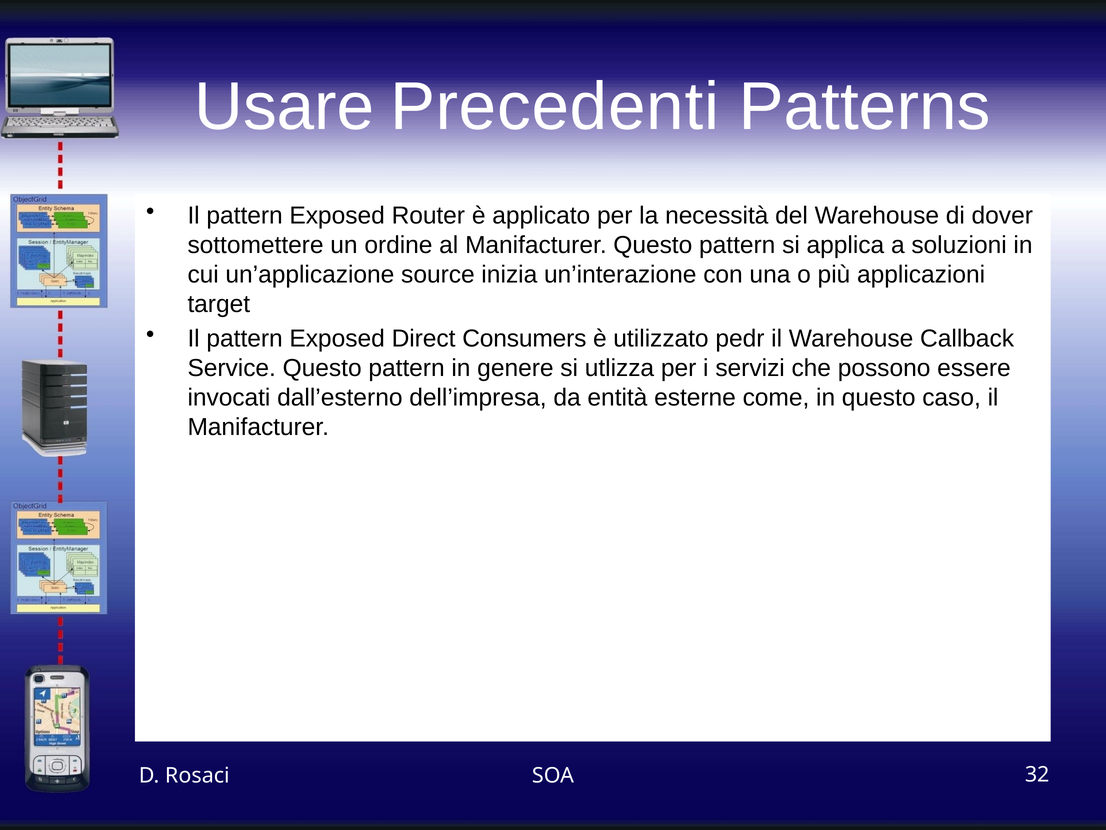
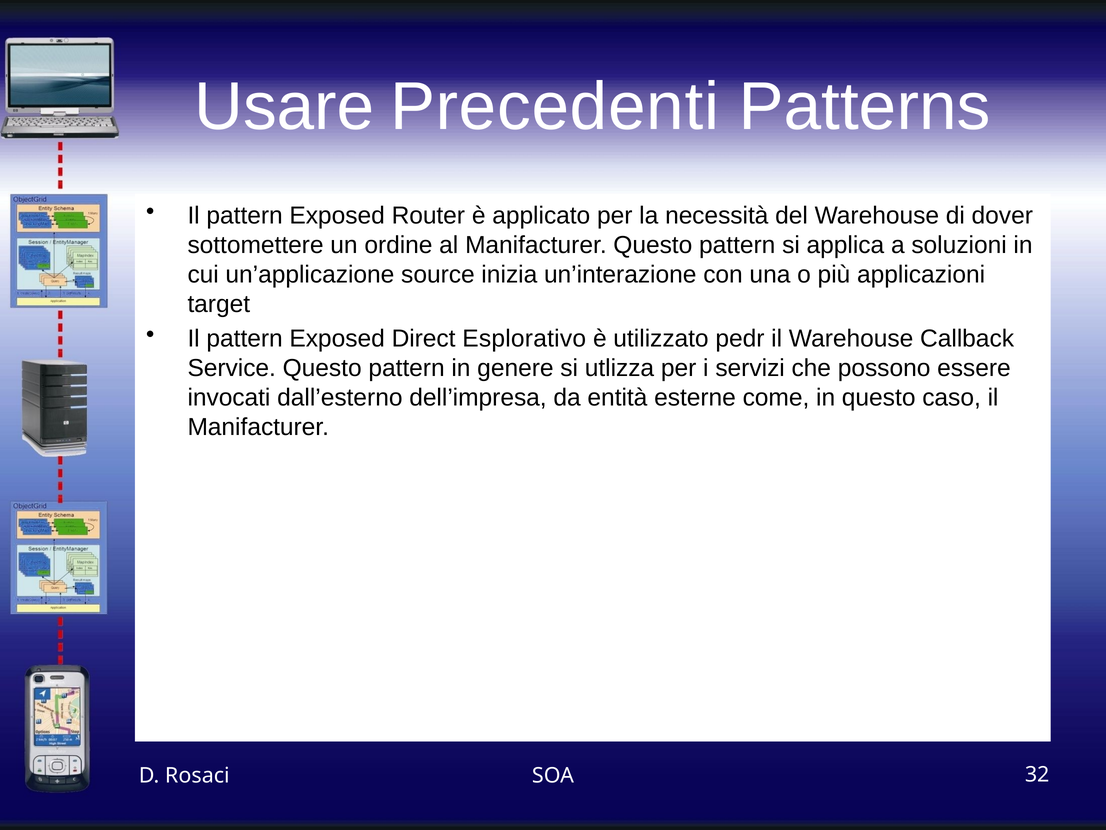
Consumers: Consumers -> Esplorativo
